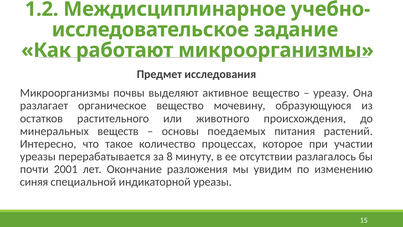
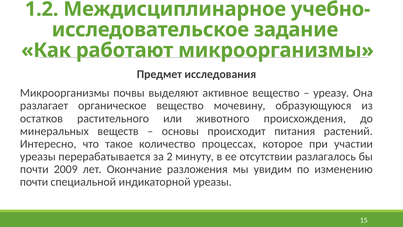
поедаемых: поедаемых -> происходит
8: 8 -> 2
2001: 2001 -> 2009
синяя at (34, 182): синяя -> почти
